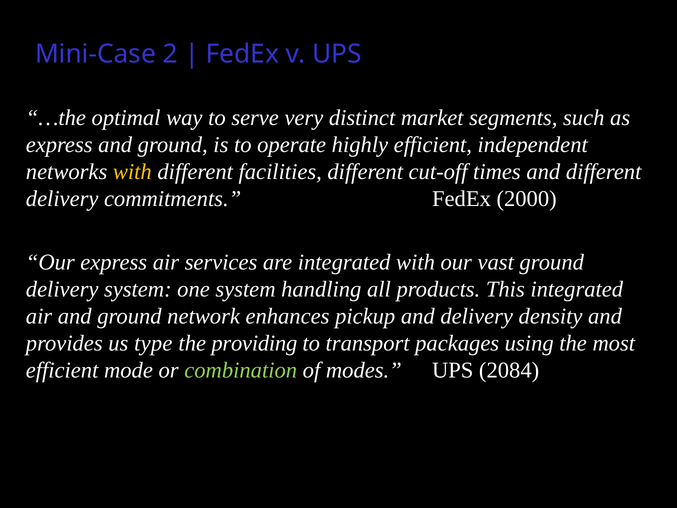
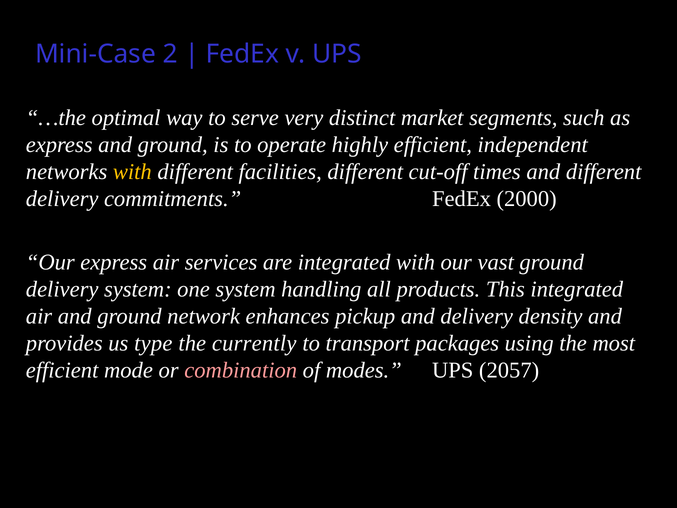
providing: providing -> currently
combination colour: light green -> pink
2084: 2084 -> 2057
